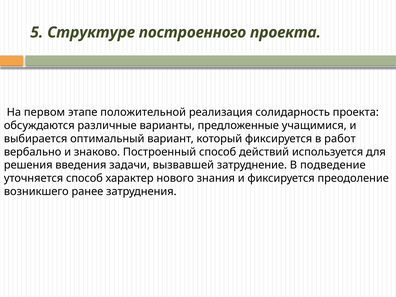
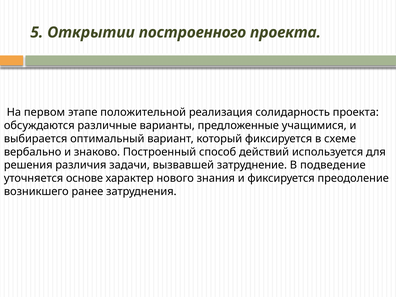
Структуре: Структуре -> Открытии
работ: работ -> схеме
введения: введения -> различия
уточняется способ: способ -> основе
